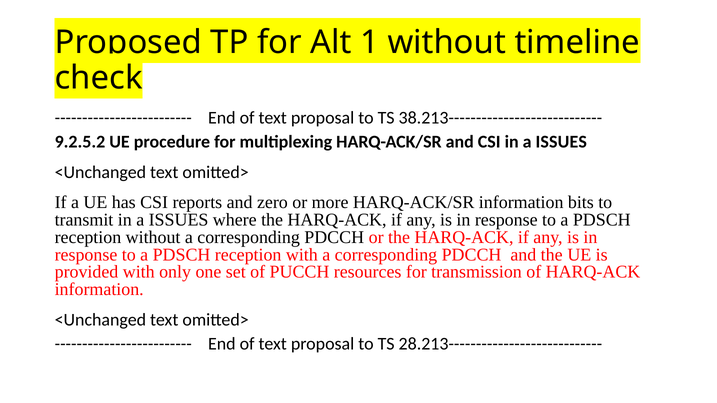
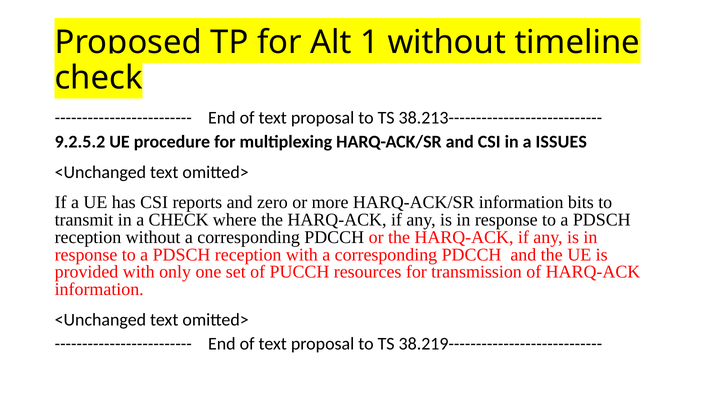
transmit in a ISSUES: ISSUES -> CHECK
28.213----------------------------: 28.213---------------------------- -> 38.219----------------------------
